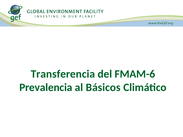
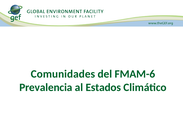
Transferencia: Transferencia -> Comunidades
Básicos: Básicos -> Estados
